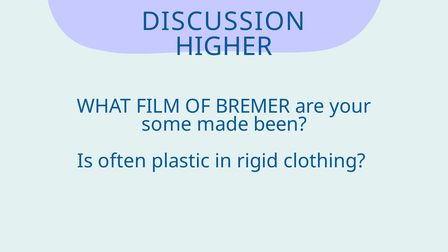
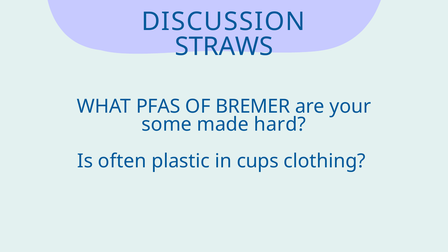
HIGHER: HIGHER -> STRAWS
FILM: FILM -> PFAS
been: been -> hard
rigid: rigid -> cups
